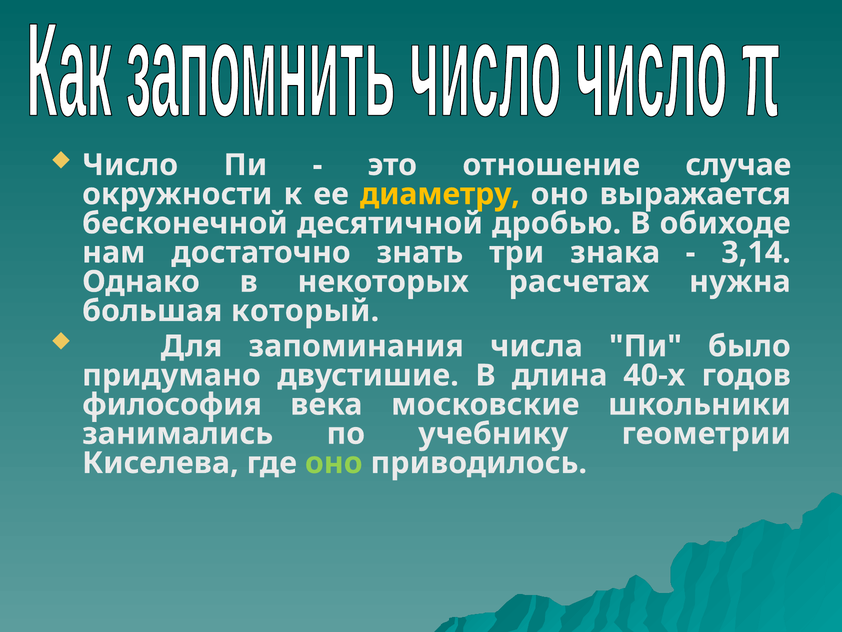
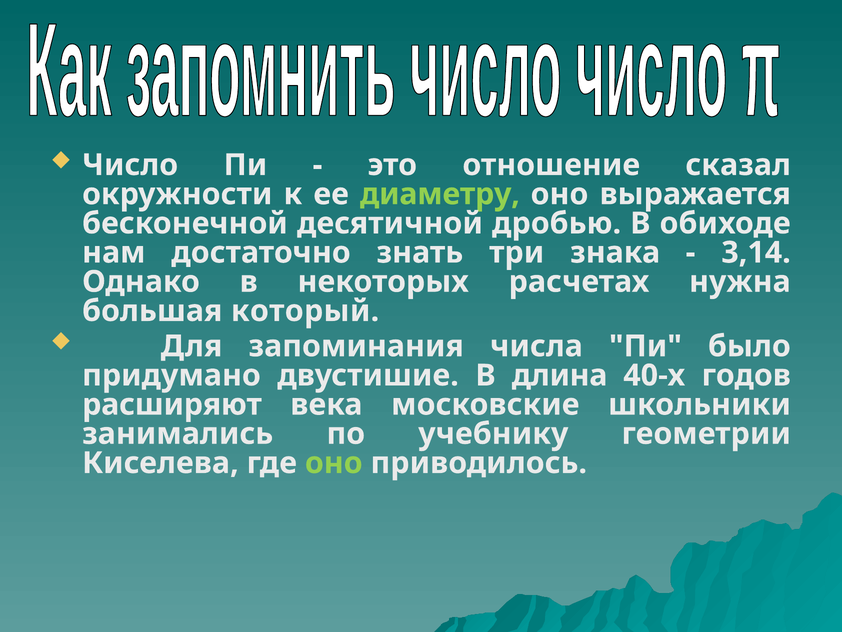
случае: случае -> сказал
диаметру colour: yellow -> light green
философия: философия -> расширяют
